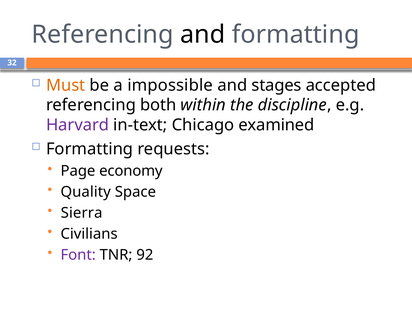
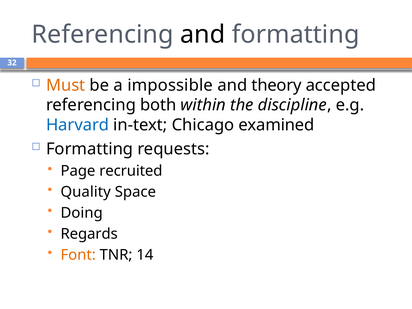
stages: stages -> theory
Harvard colour: purple -> blue
economy: economy -> recruited
Sierra: Sierra -> Doing
Civilians: Civilians -> Regards
Font colour: purple -> orange
92: 92 -> 14
